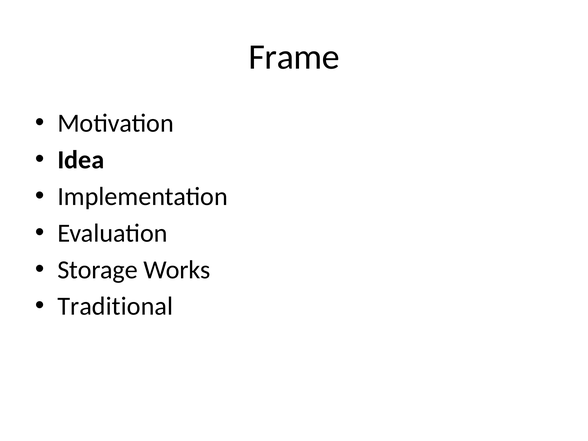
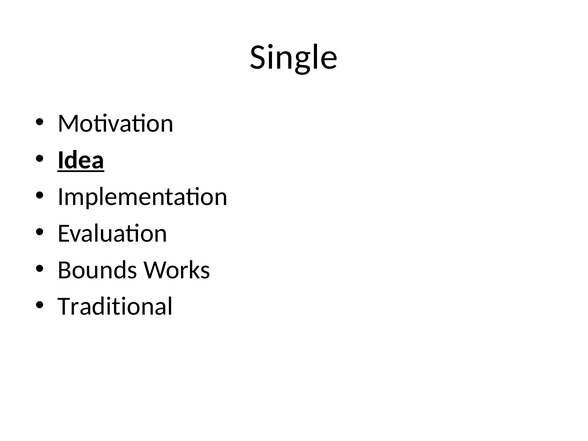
Frame: Frame -> Single
Idea underline: none -> present
Storage: Storage -> Bounds
